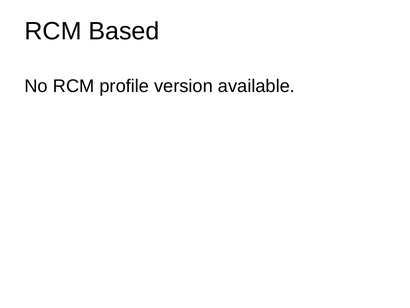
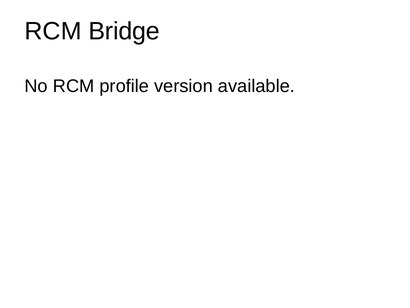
Based: Based -> Bridge
